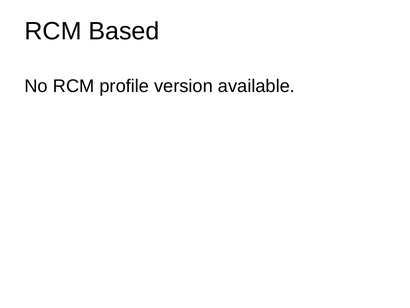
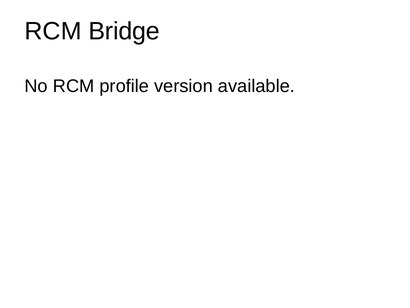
Based: Based -> Bridge
